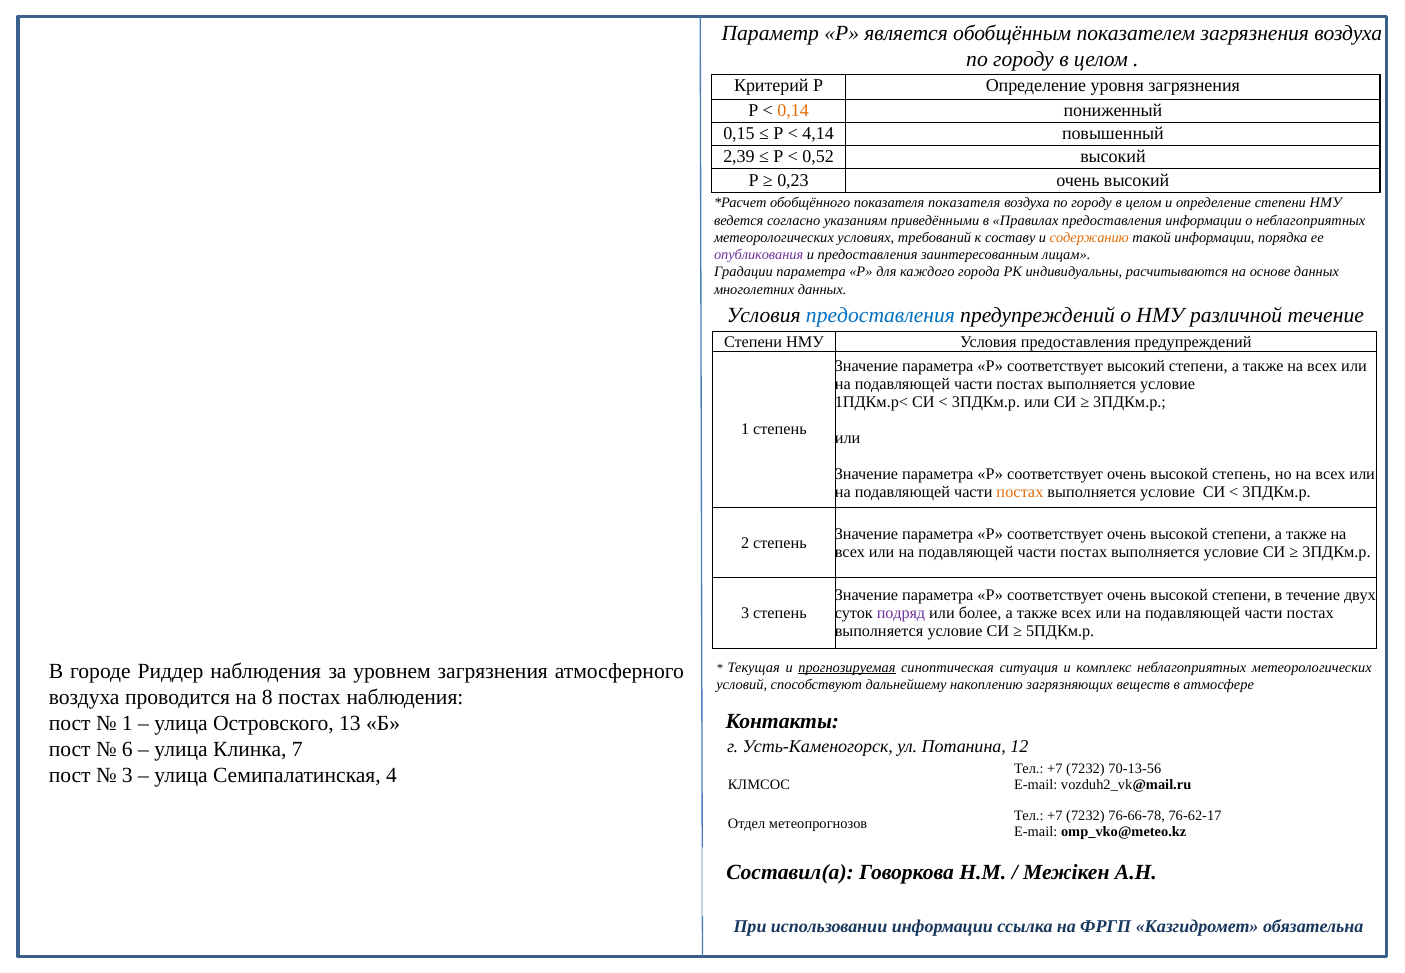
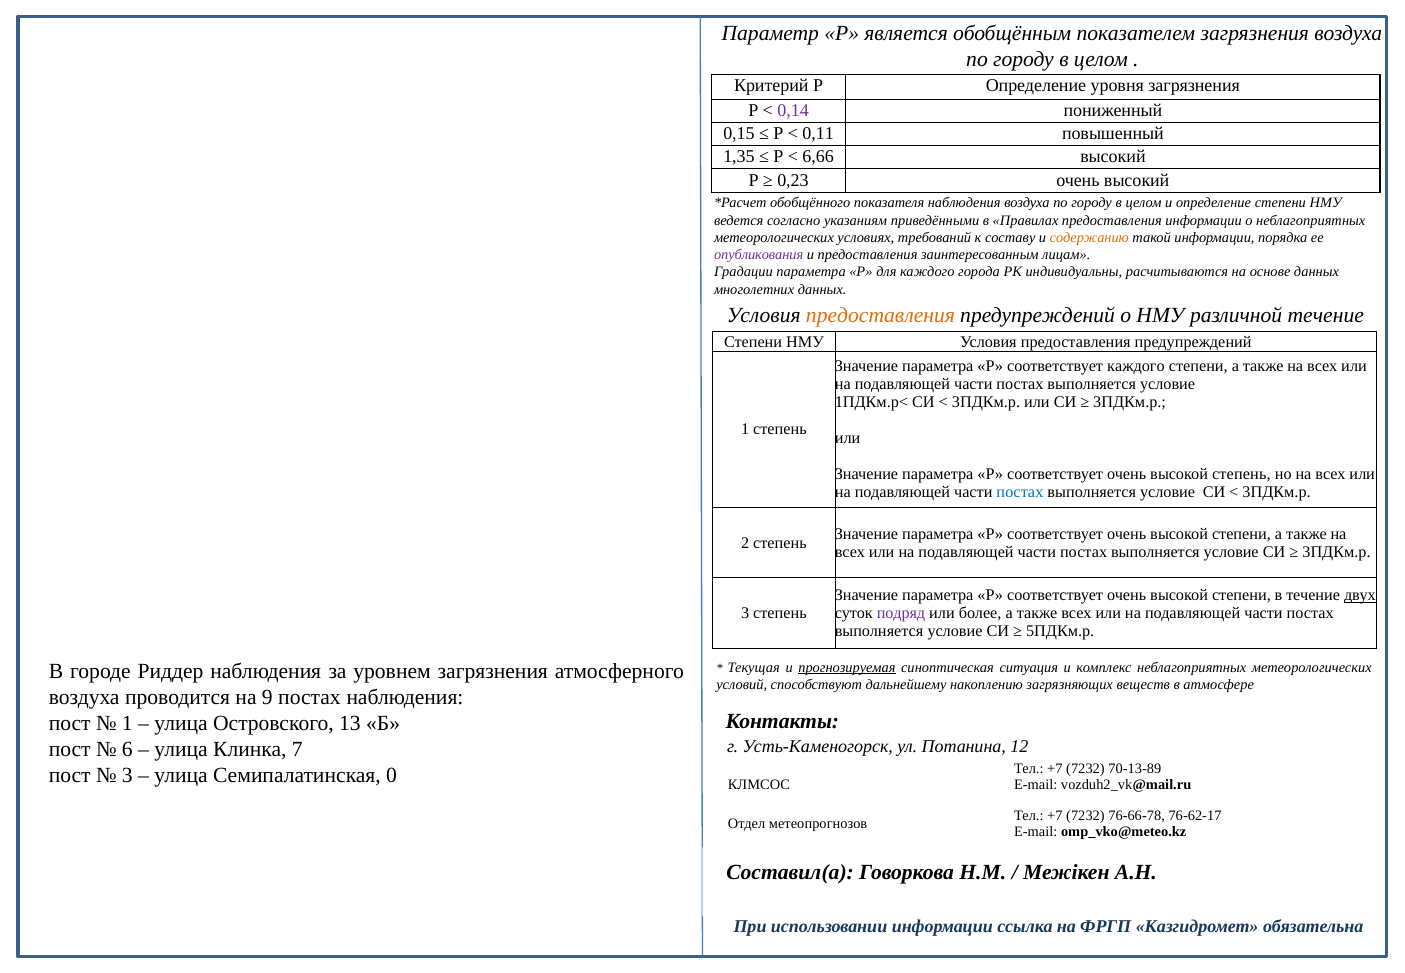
0,14 colour: orange -> purple
4,14: 4,14 -> 0,11
2,39: 2,39 -> 1,35
0,52: 0,52 -> 6,66
показателя показателя: показателя -> наблюдения
предоставления at (880, 315) colour: blue -> orange
соответствует высокий: высокий -> каждого
постах at (1020, 492) colour: orange -> blue
двух underline: none -> present
8: 8 -> 9
70-13-56: 70-13-56 -> 70-13-89
4: 4 -> 0
